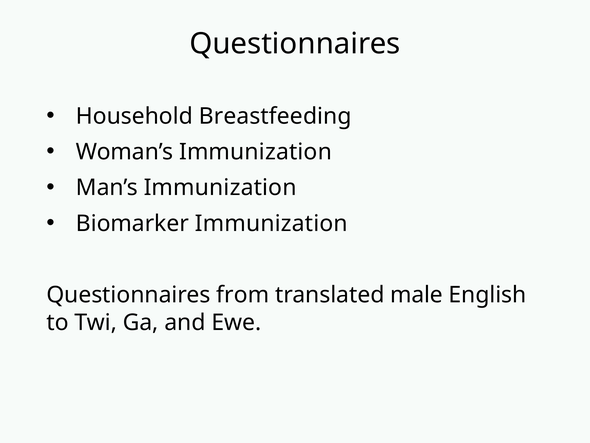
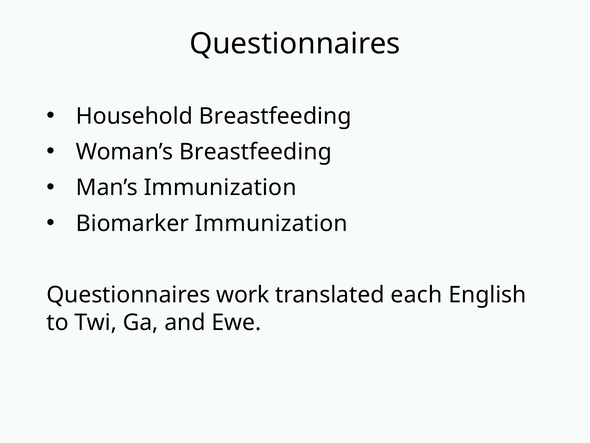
Woman’s Immunization: Immunization -> Breastfeeding
from: from -> work
male: male -> each
